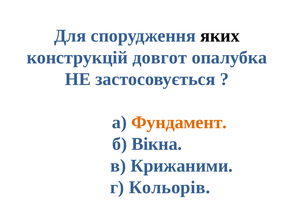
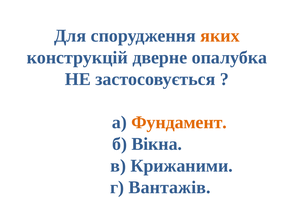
яких colour: black -> orange
довгот: довгот -> дверне
Кольорів: Кольорів -> Вантажів
